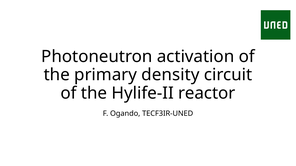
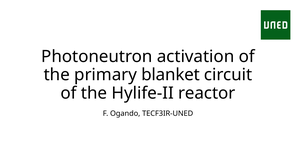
density: density -> blanket
